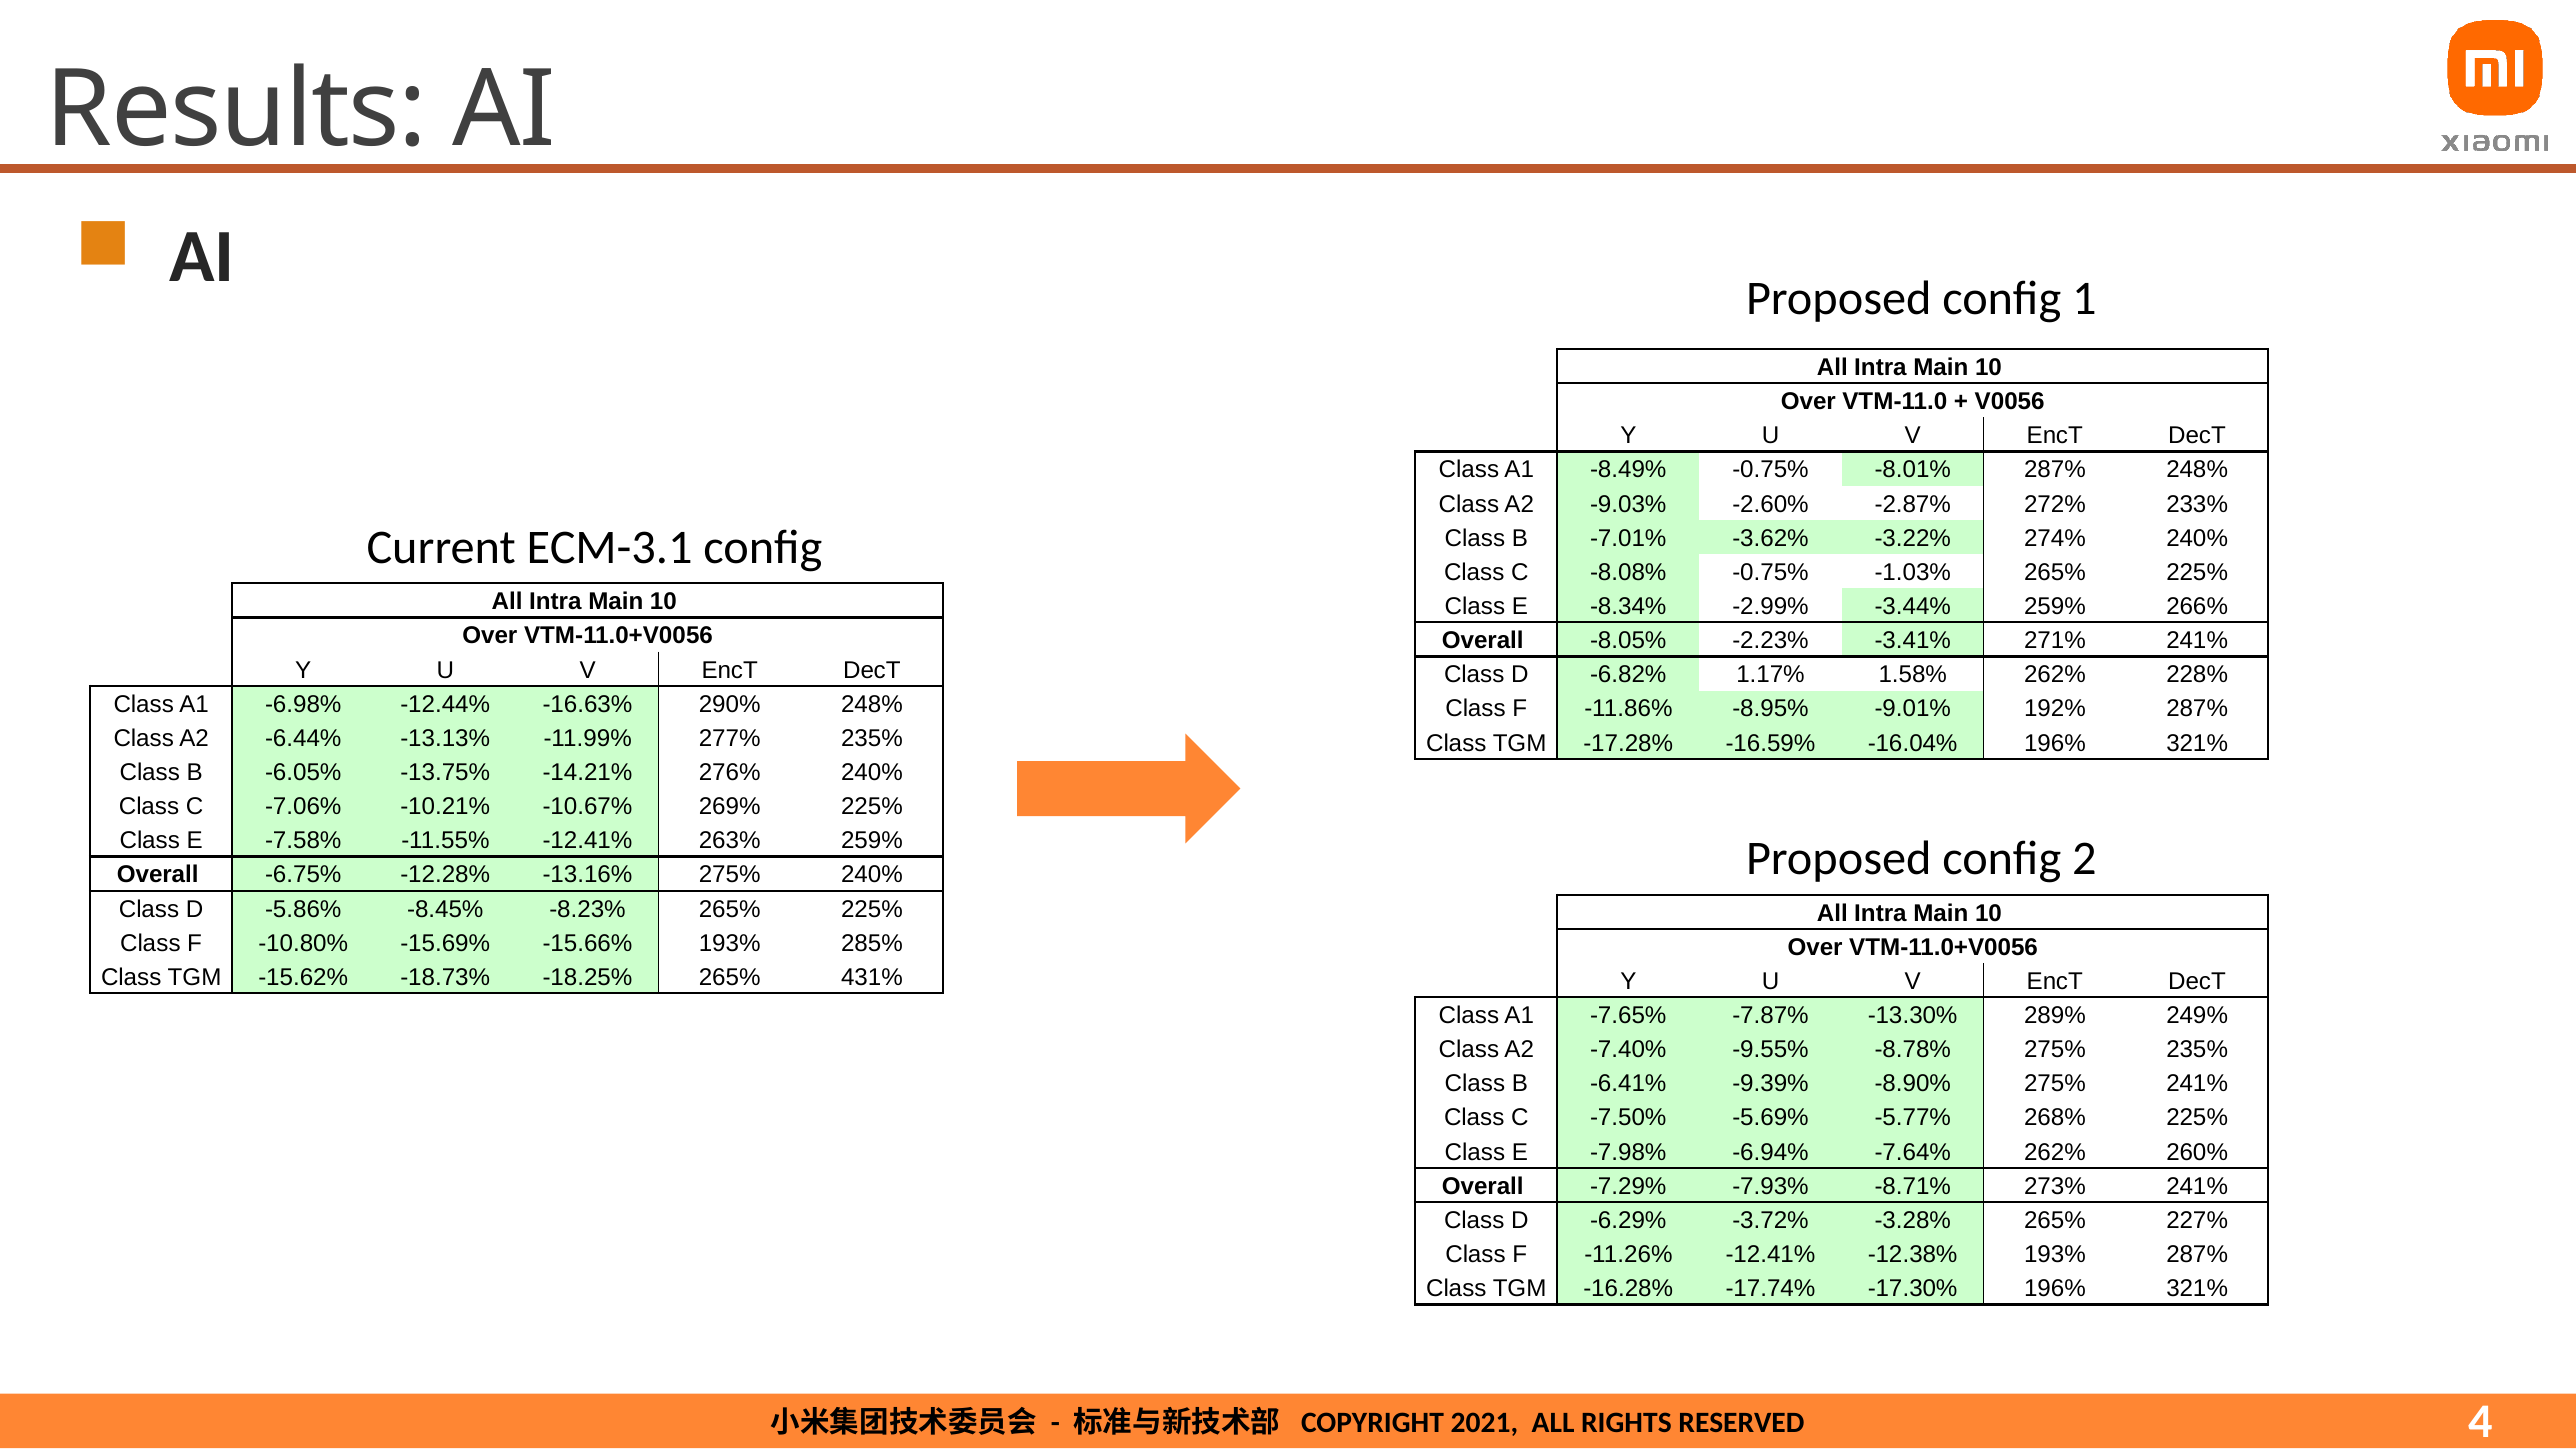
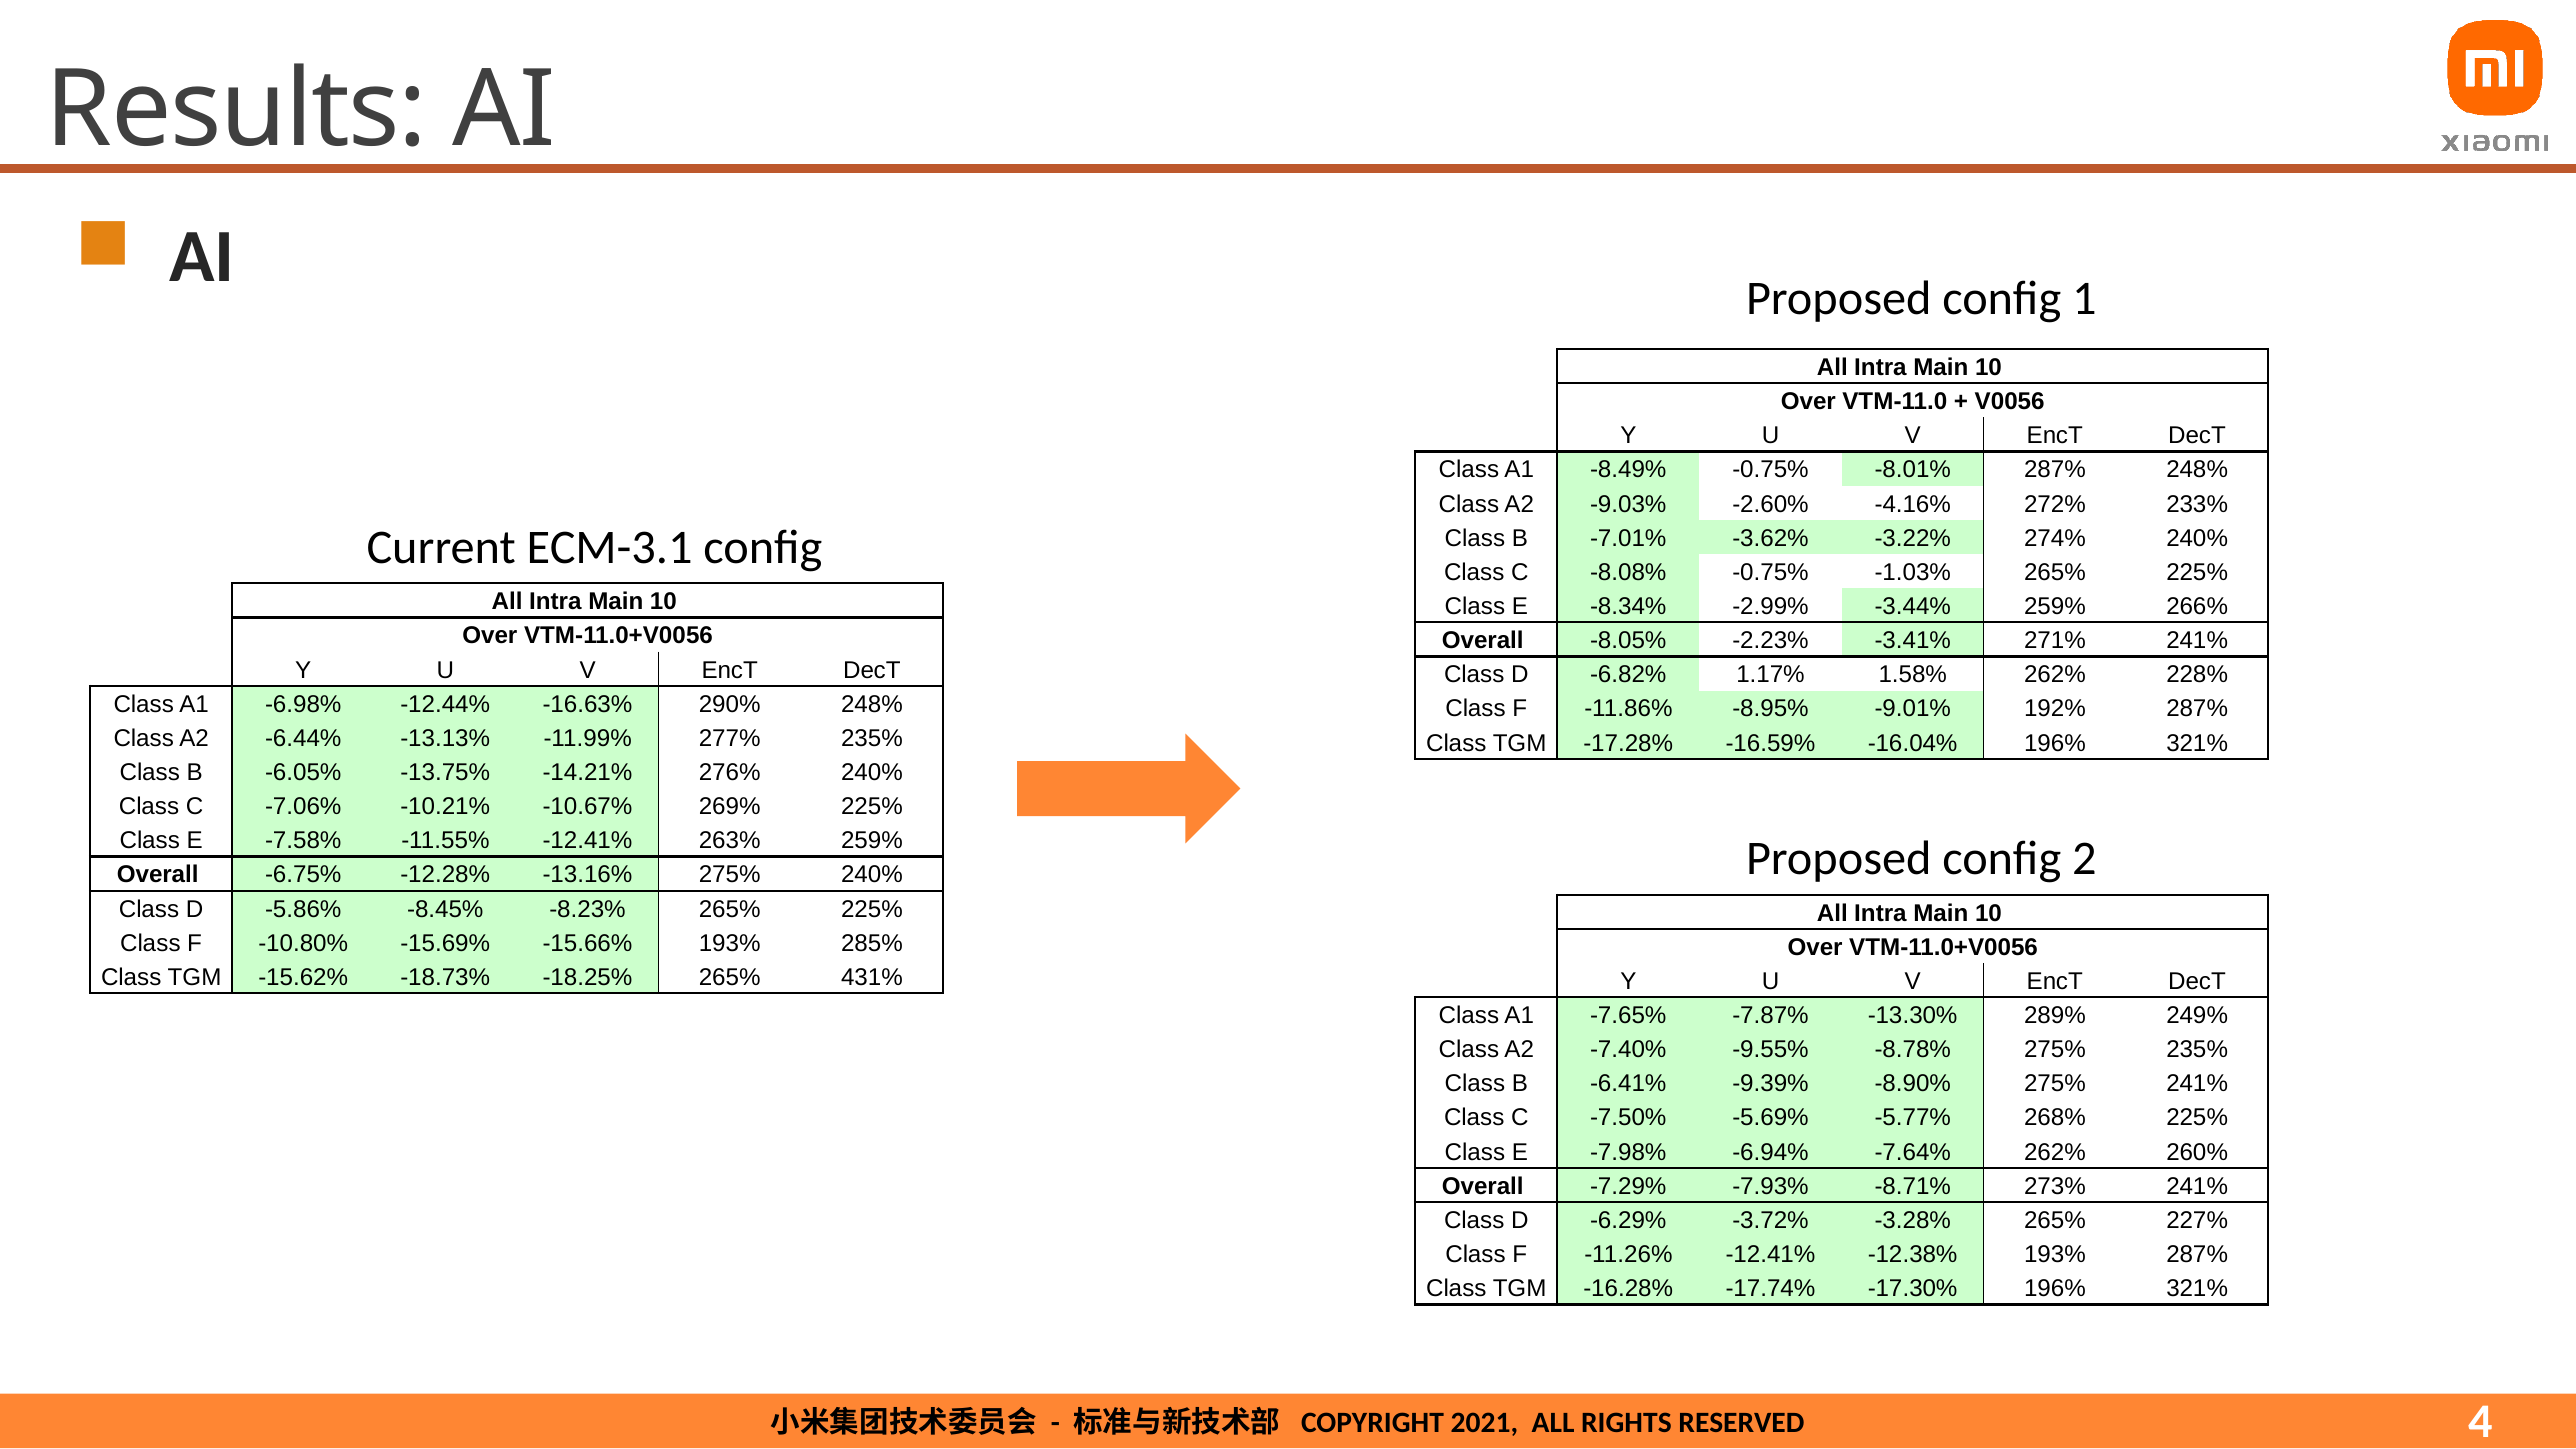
-2.87%: -2.87% -> -4.16%
